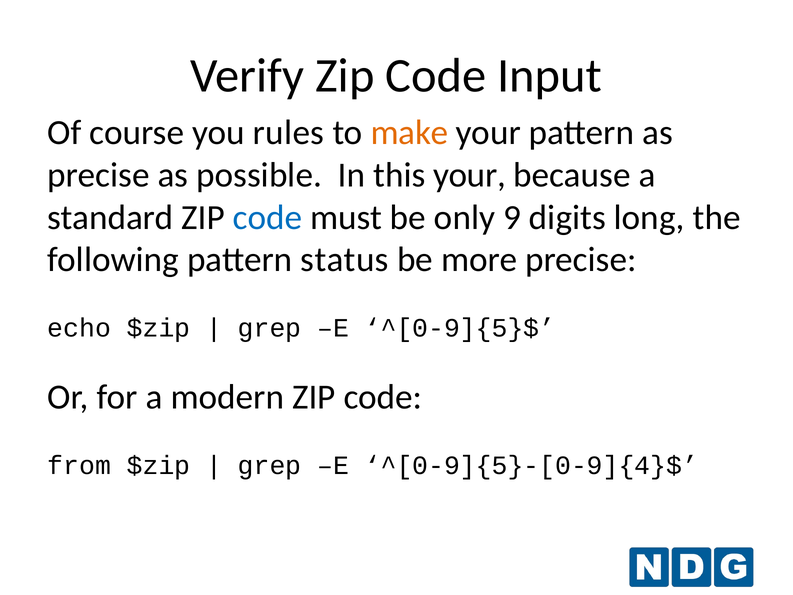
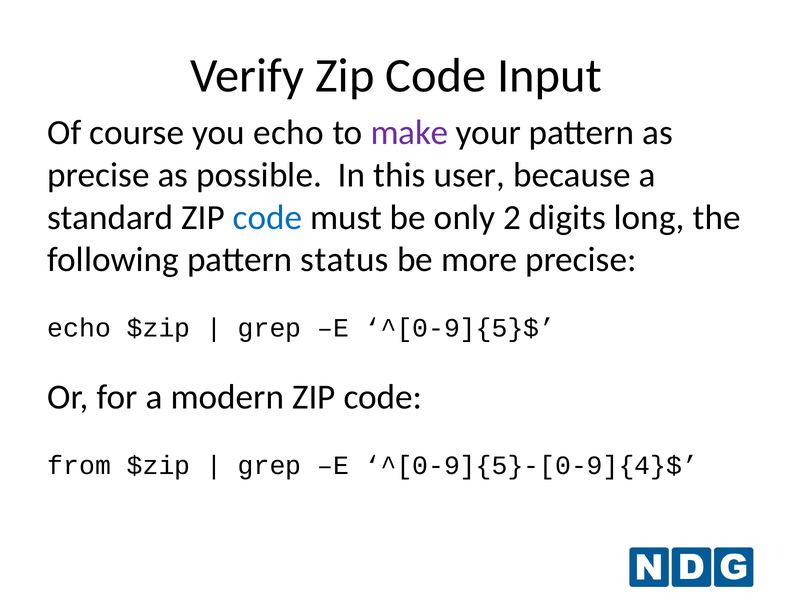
you rules: rules -> echo
make colour: orange -> purple
this your: your -> user
9: 9 -> 2
